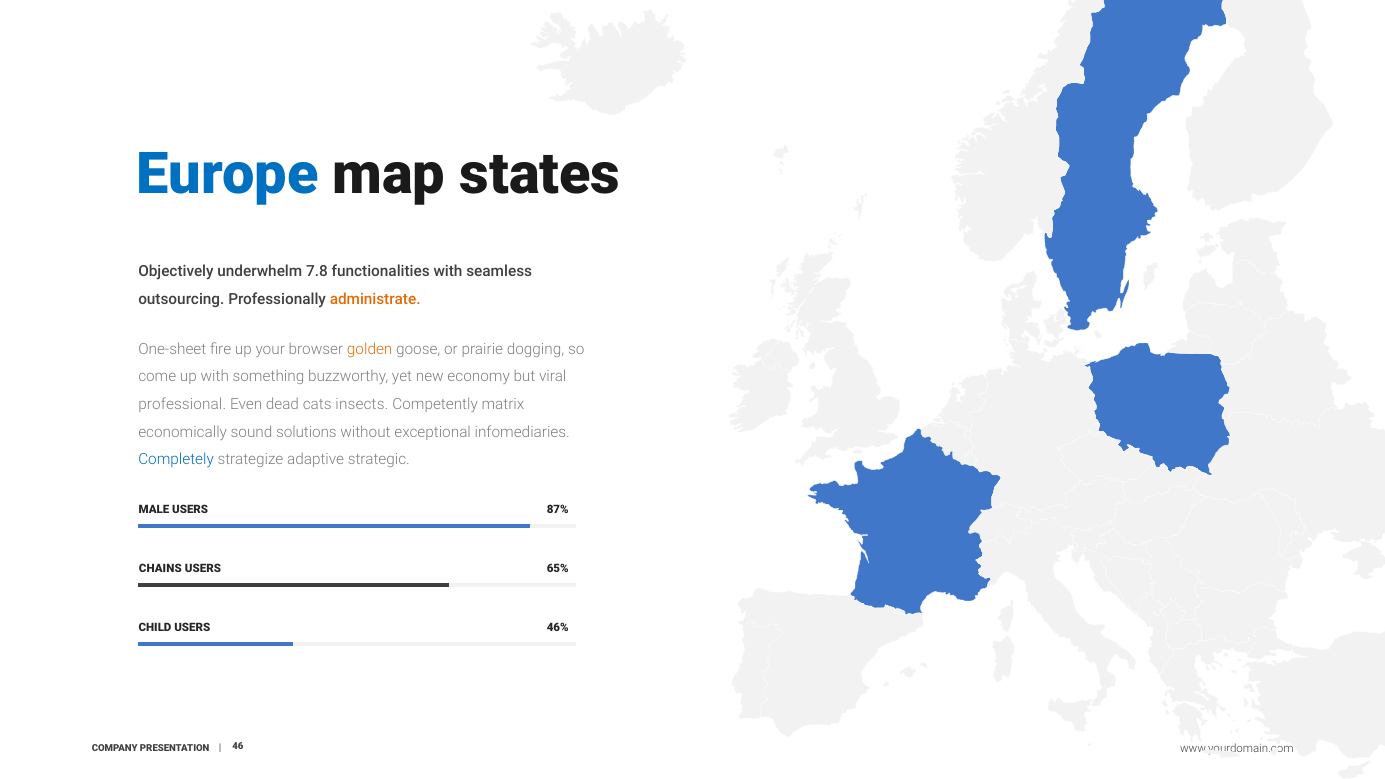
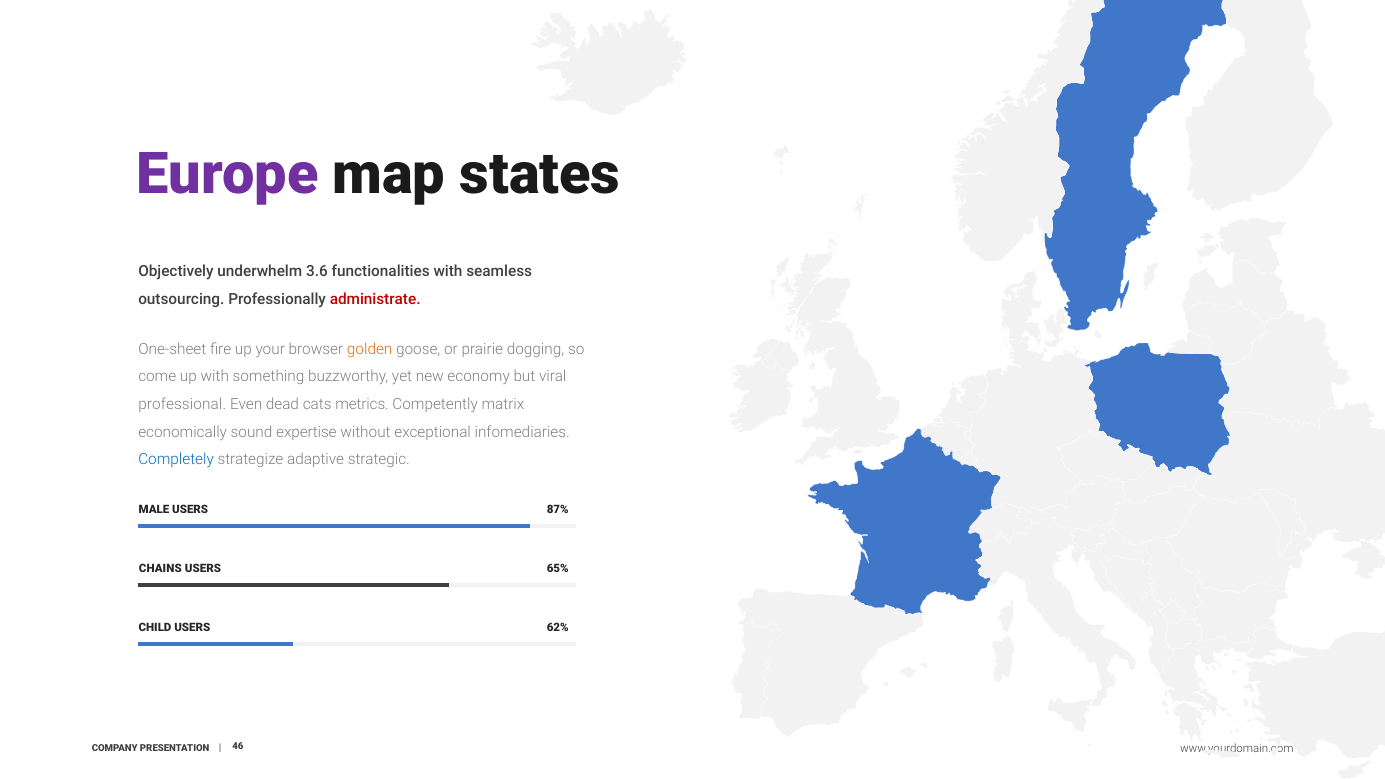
Europe colour: blue -> purple
7.8: 7.8 -> 3.6
administrate colour: orange -> red
insects: insects -> metrics
solutions: solutions -> expertise
46%: 46% -> 62%
